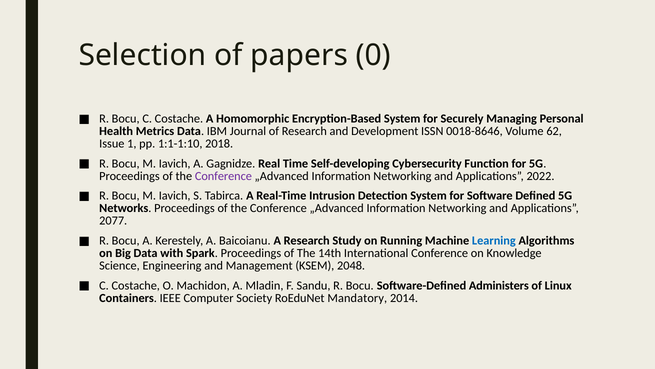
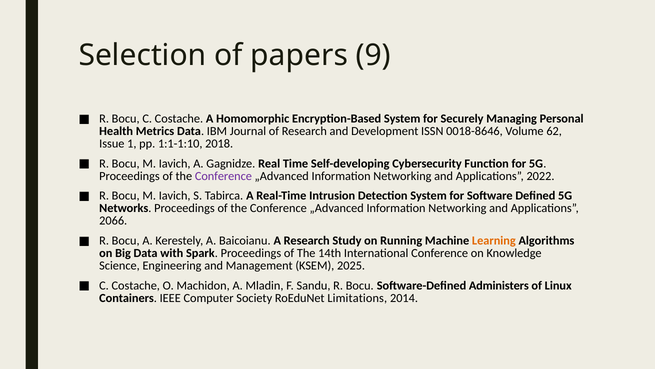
0: 0 -> 9
2077: 2077 -> 2066
Learning colour: blue -> orange
2048: 2048 -> 2025
Mandatory: Mandatory -> Limitations
